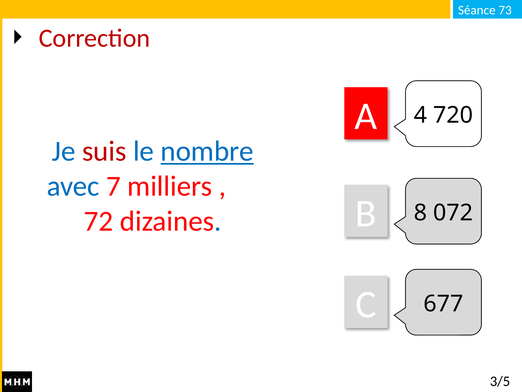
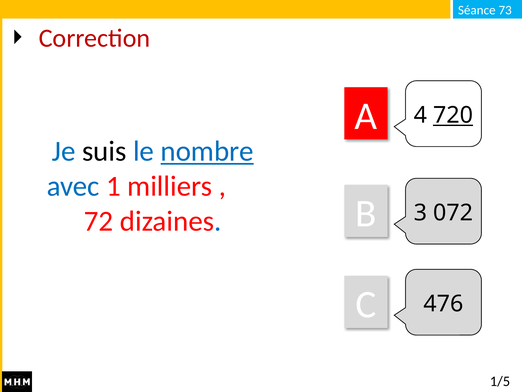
720 underline: none -> present
suis colour: red -> black
7: 7 -> 1
8: 8 -> 3
677: 677 -> 476
3/5: 3/5 -> 1/5
